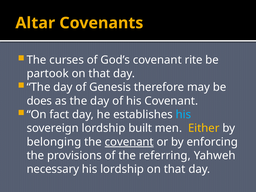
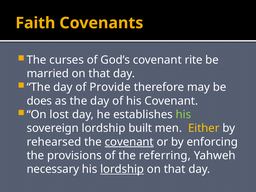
Altar: Altar -> Faith
partook: partook -> married
Genesis: Genesis -> Provide
fact: fact -> lost
his at (183, 115) colour: light blue -> light green
belonging: belonging -> rehearsed
lordship at (122, 169) underline: none -> present
